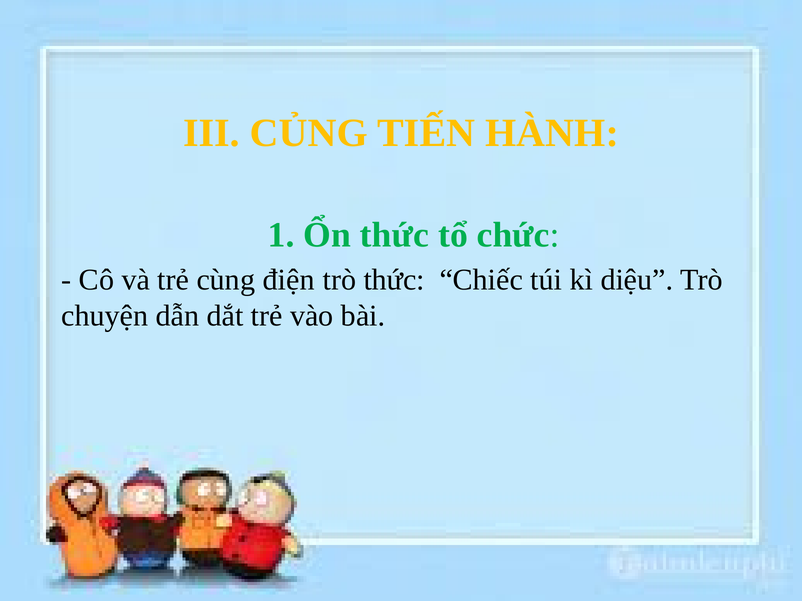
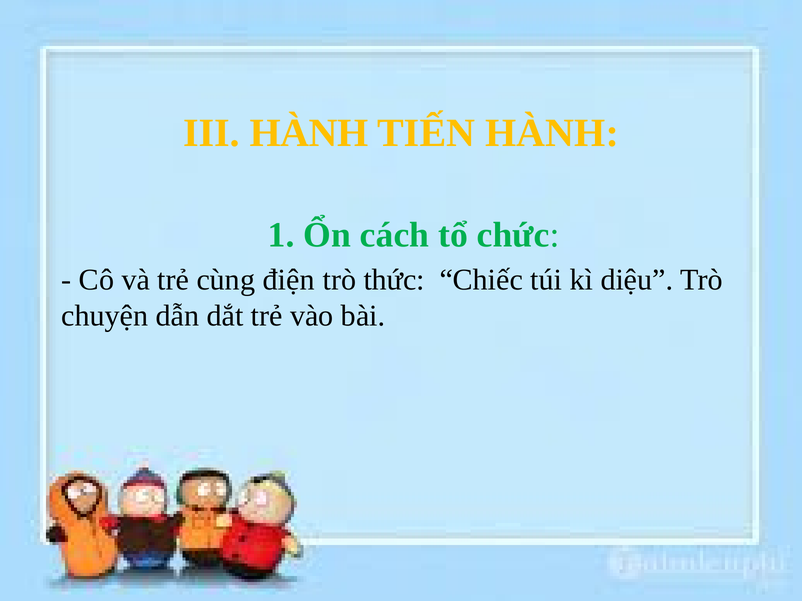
III CỦNG: CỦNG -> HÀNH
Ổn thức: thức -> cách
